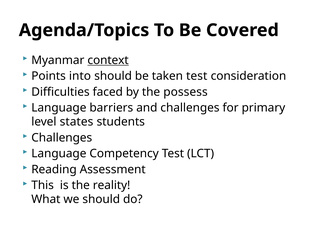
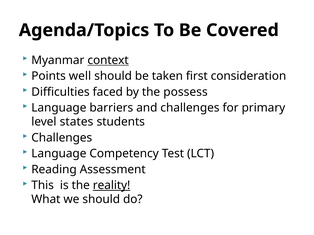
into: into -> well
taken test: test -> first
reality underline: none -> present
